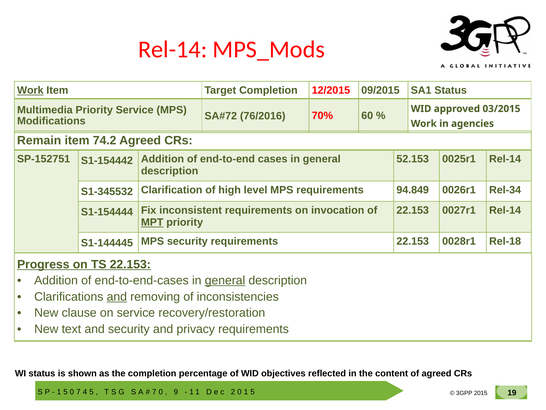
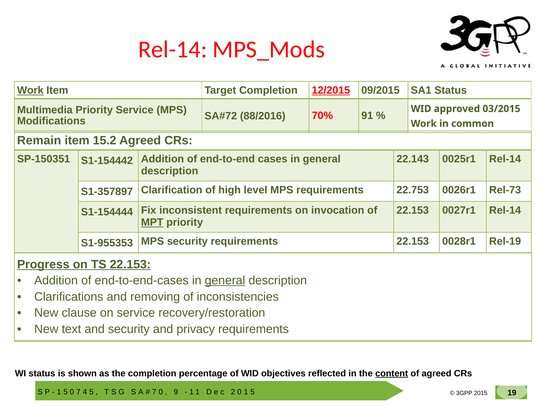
12/2015 underline: none -> present
76/2016: 76/2016 -> 88/2016
60: 60 -> 91
agencies: agencies -> common
74.2: 74.2 -> 15.2
SP-152751: SP-152751 -> SP-150351
52.153: 52.153 -> 22.143
S1-345532: S1-345532 -> S1-357897
94.849: 94.849 -> 22.753
Rel-34: Rel-34 -> Rel-73
S1-144445: S1-144445 -> S1-955353
Rel-18: Rel-18 -> Rel-19
and at (117, 296) underline: present -> none
content underline: none -> present
